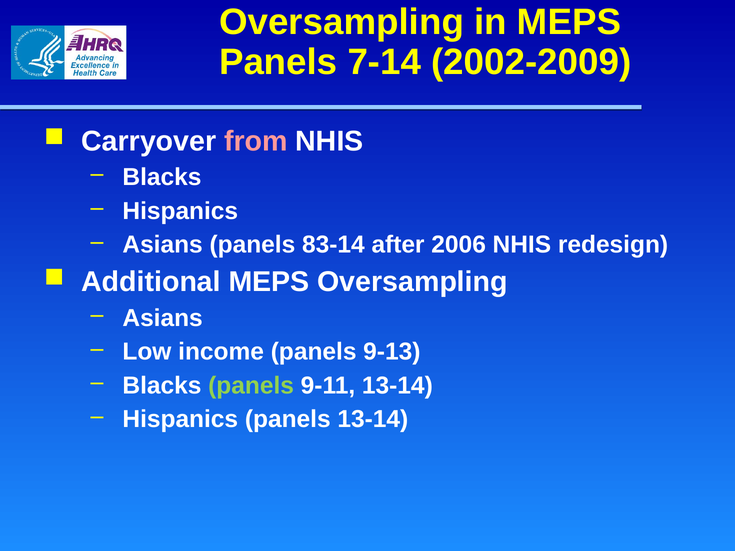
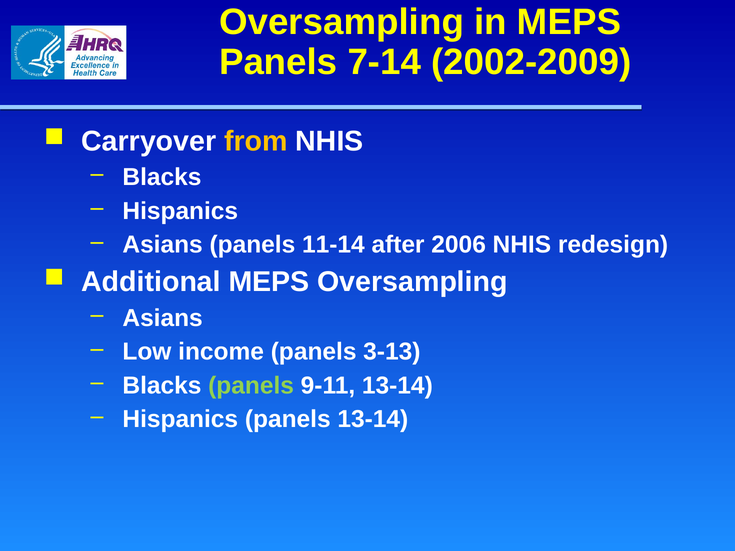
from colour: pink -> yellow
83-14: 83-14 -> 11-14
9-13: 9-13 -> 3-13
